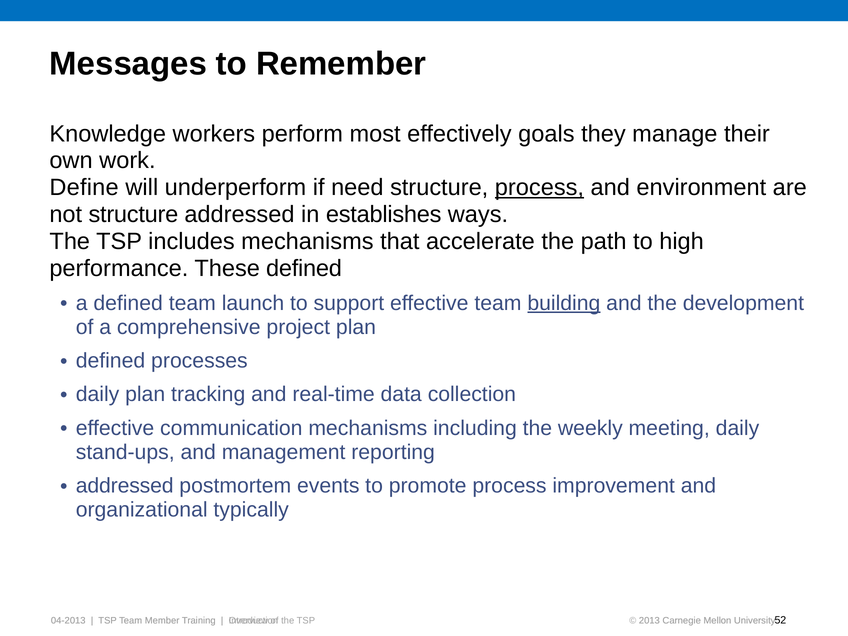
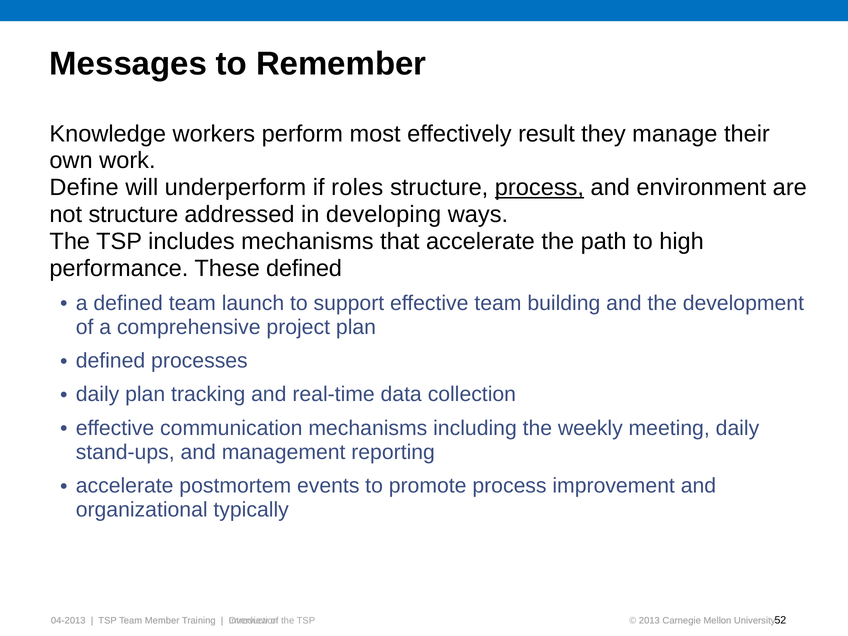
goals: goals -> result
need: need -> roles
establishes: establishes -> developing
building underline: present -> none
addressed at (125, 486): addressed -> accelerate
